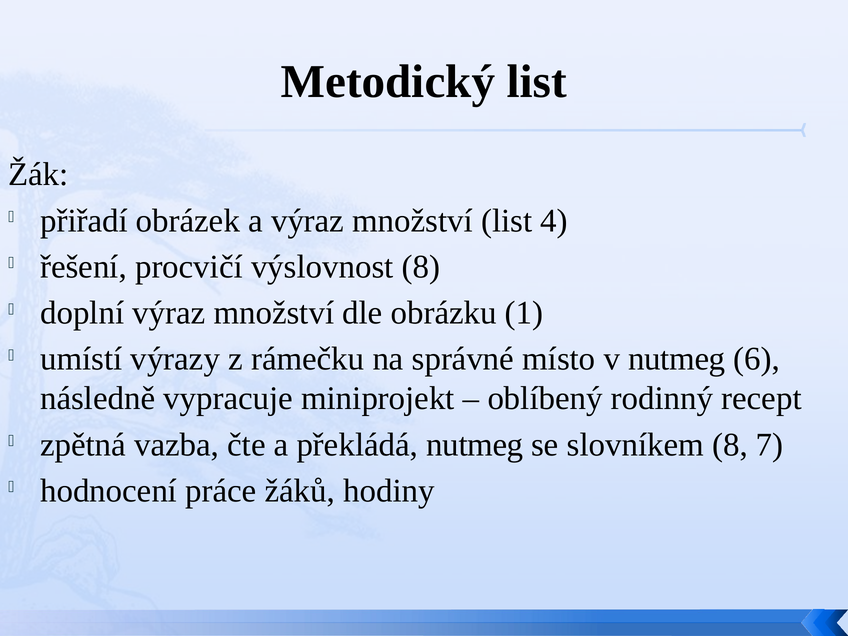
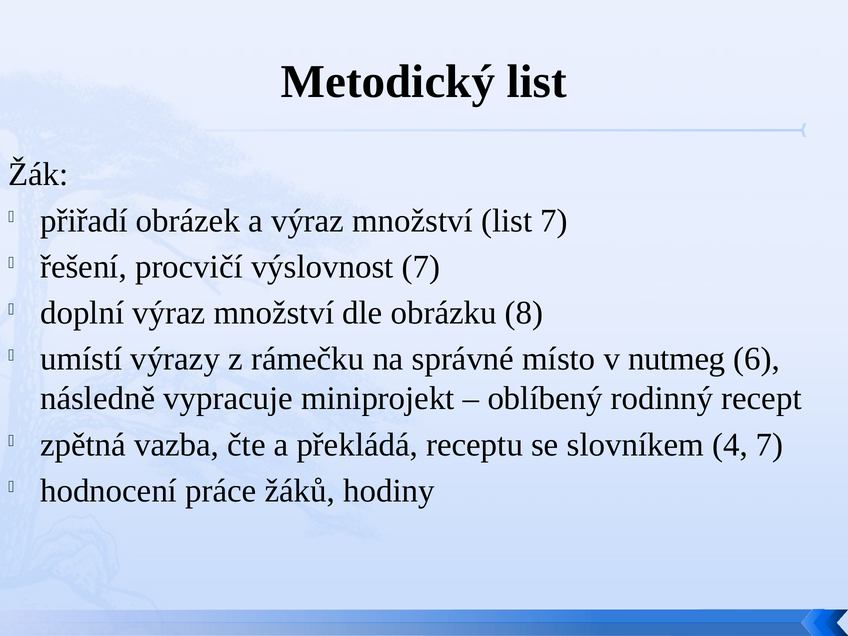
list 4: 4 -> 7
výslovnost 8: 8 -> 7
1: 1 -> 8
překládá nutmeg: nutmeg -> receptu
slovníkem 8: 8 -> 4
